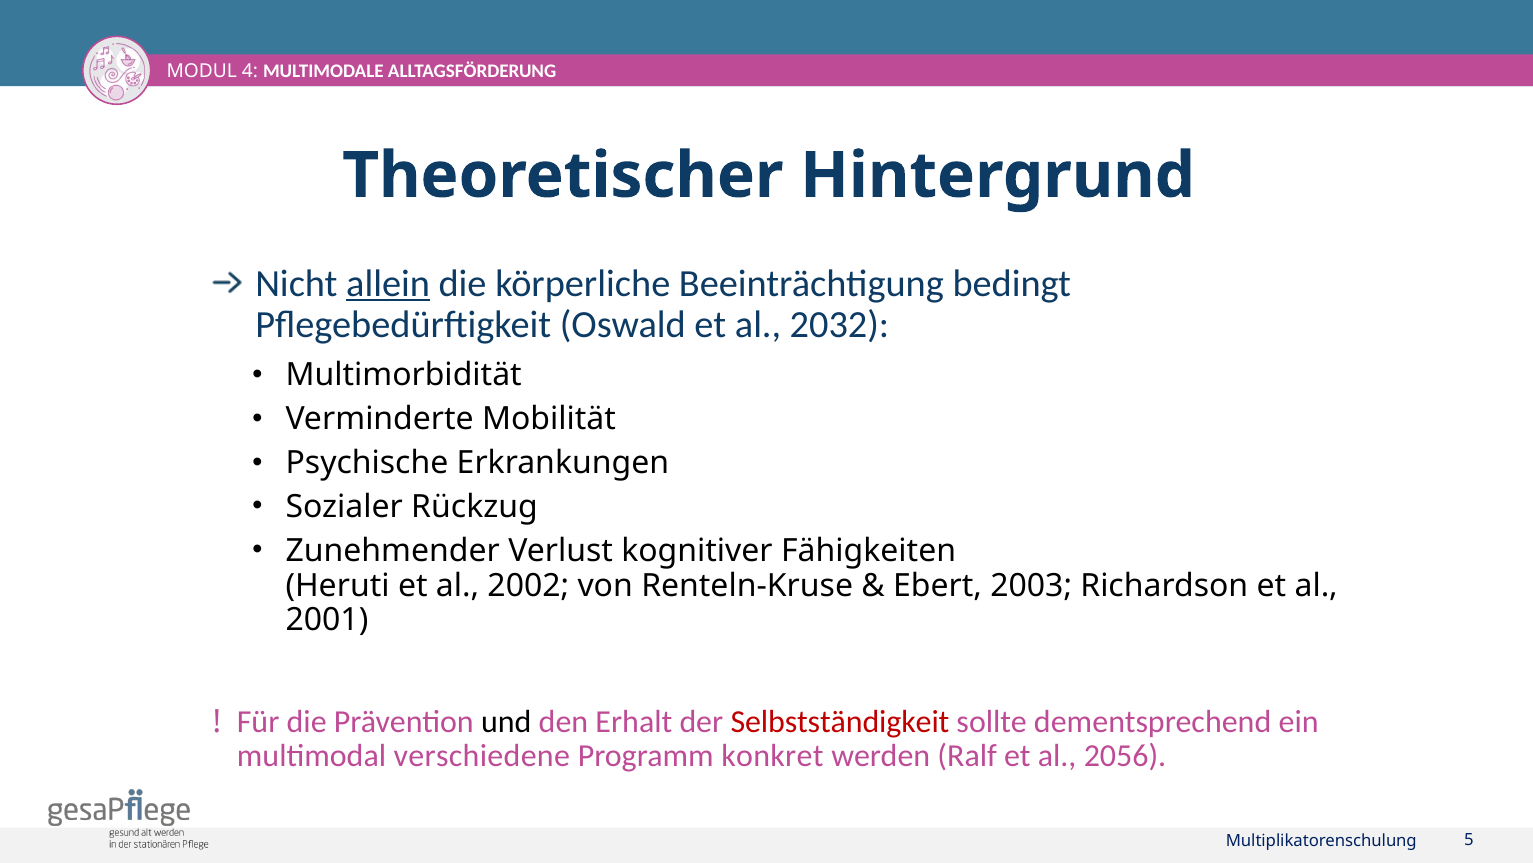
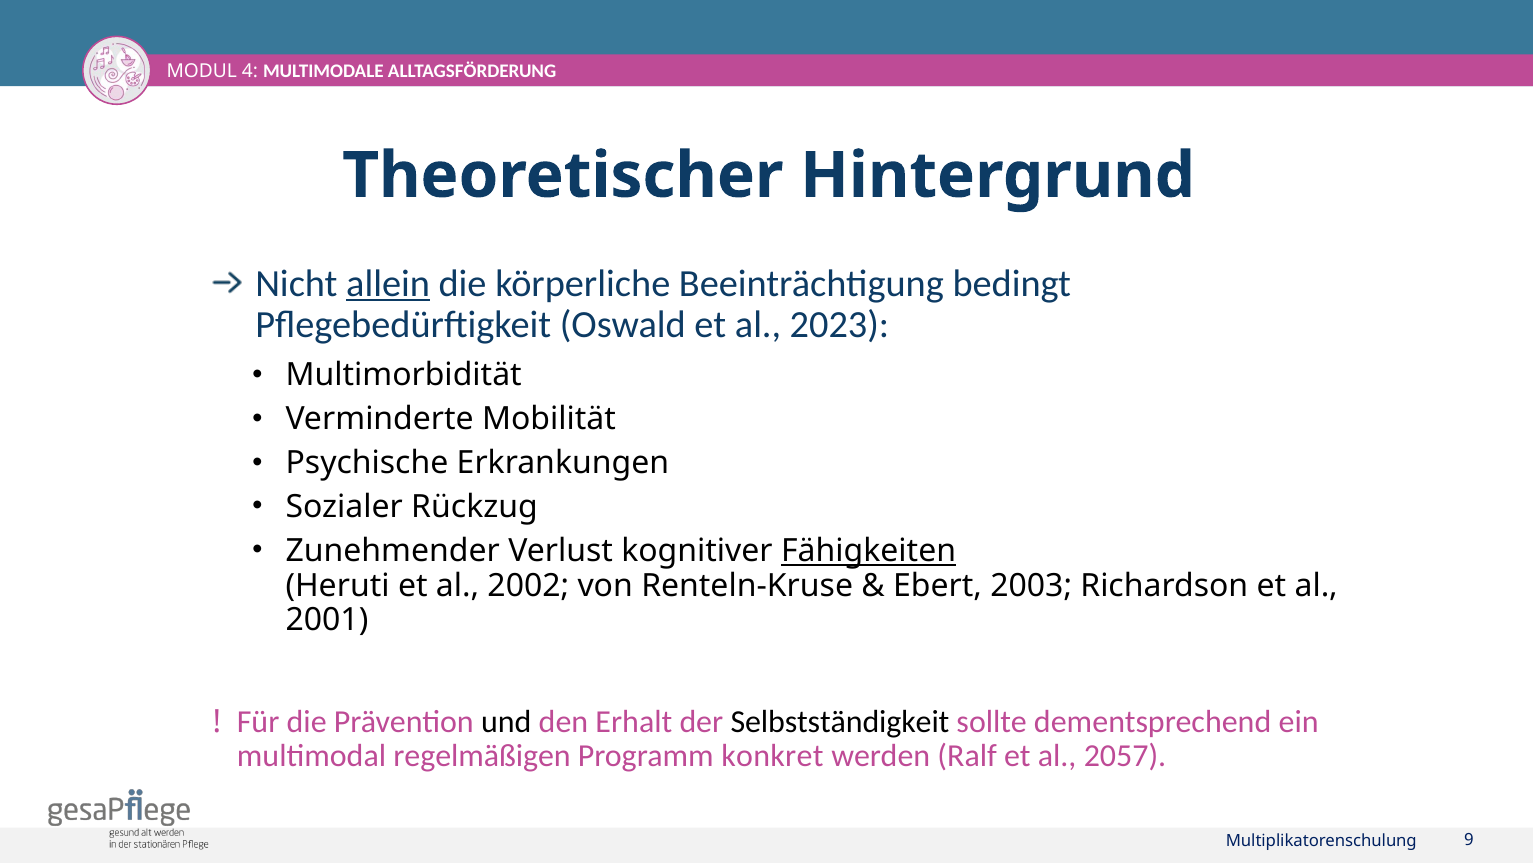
2032: 2032 -> 2023
Fähigkeiten underline: none -> present
Selbstständigkeit colour: red -> black
verschiedene: verschiedene -> regelmäßigen
2056: 2056 -> 2057
5: 5 -> 9
